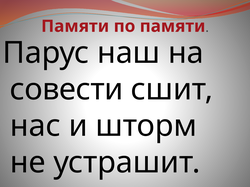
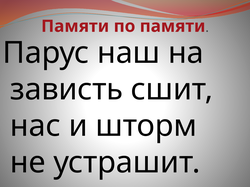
совести: совести -> зависть
